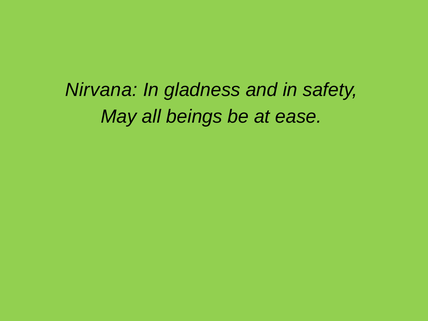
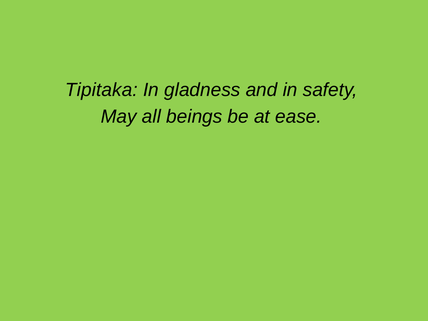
Nirvana: Nirvana -> Tipitaka
